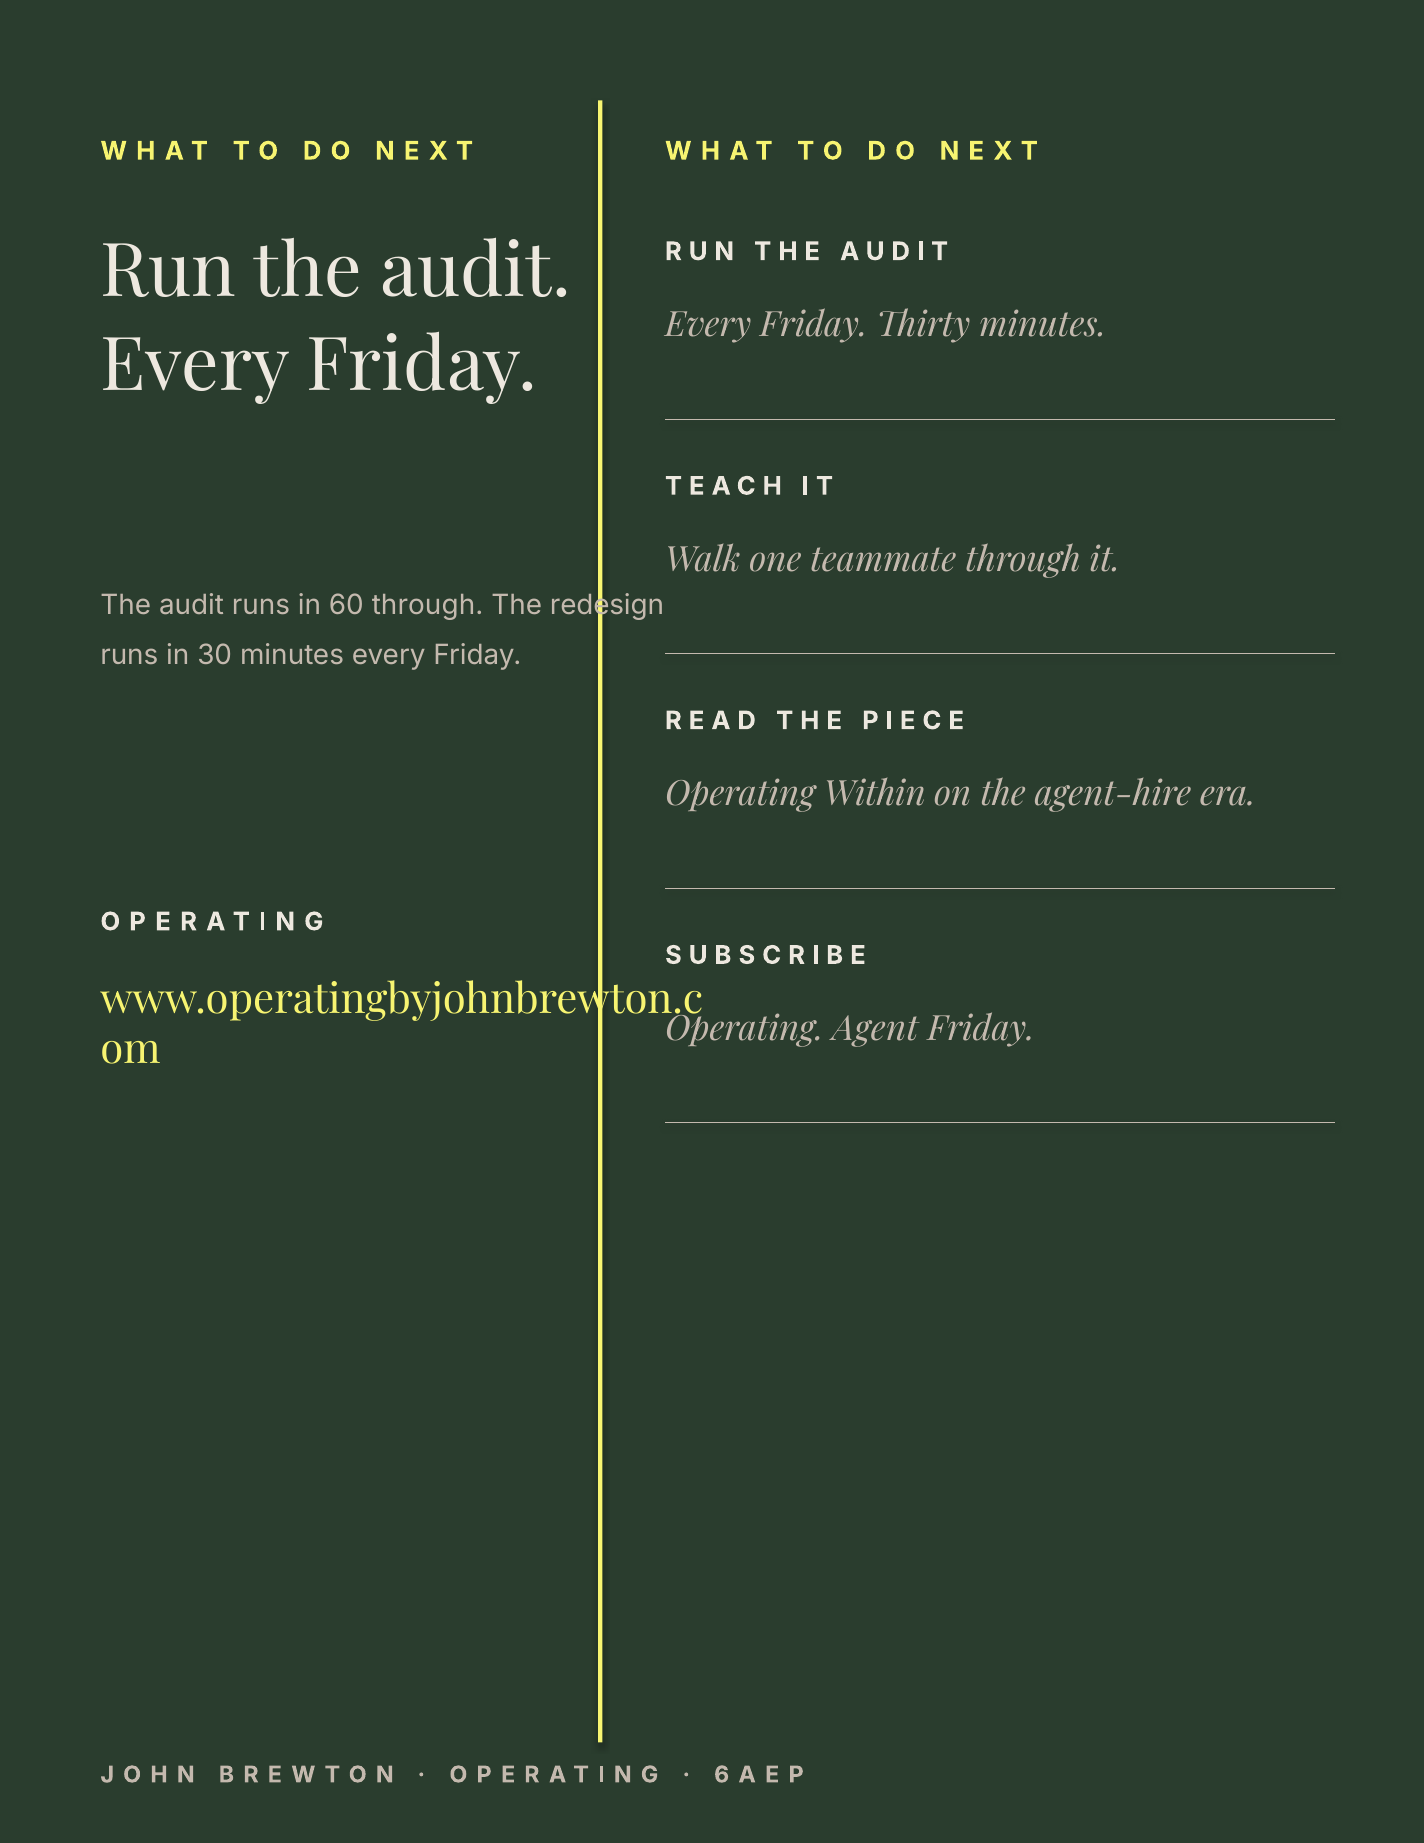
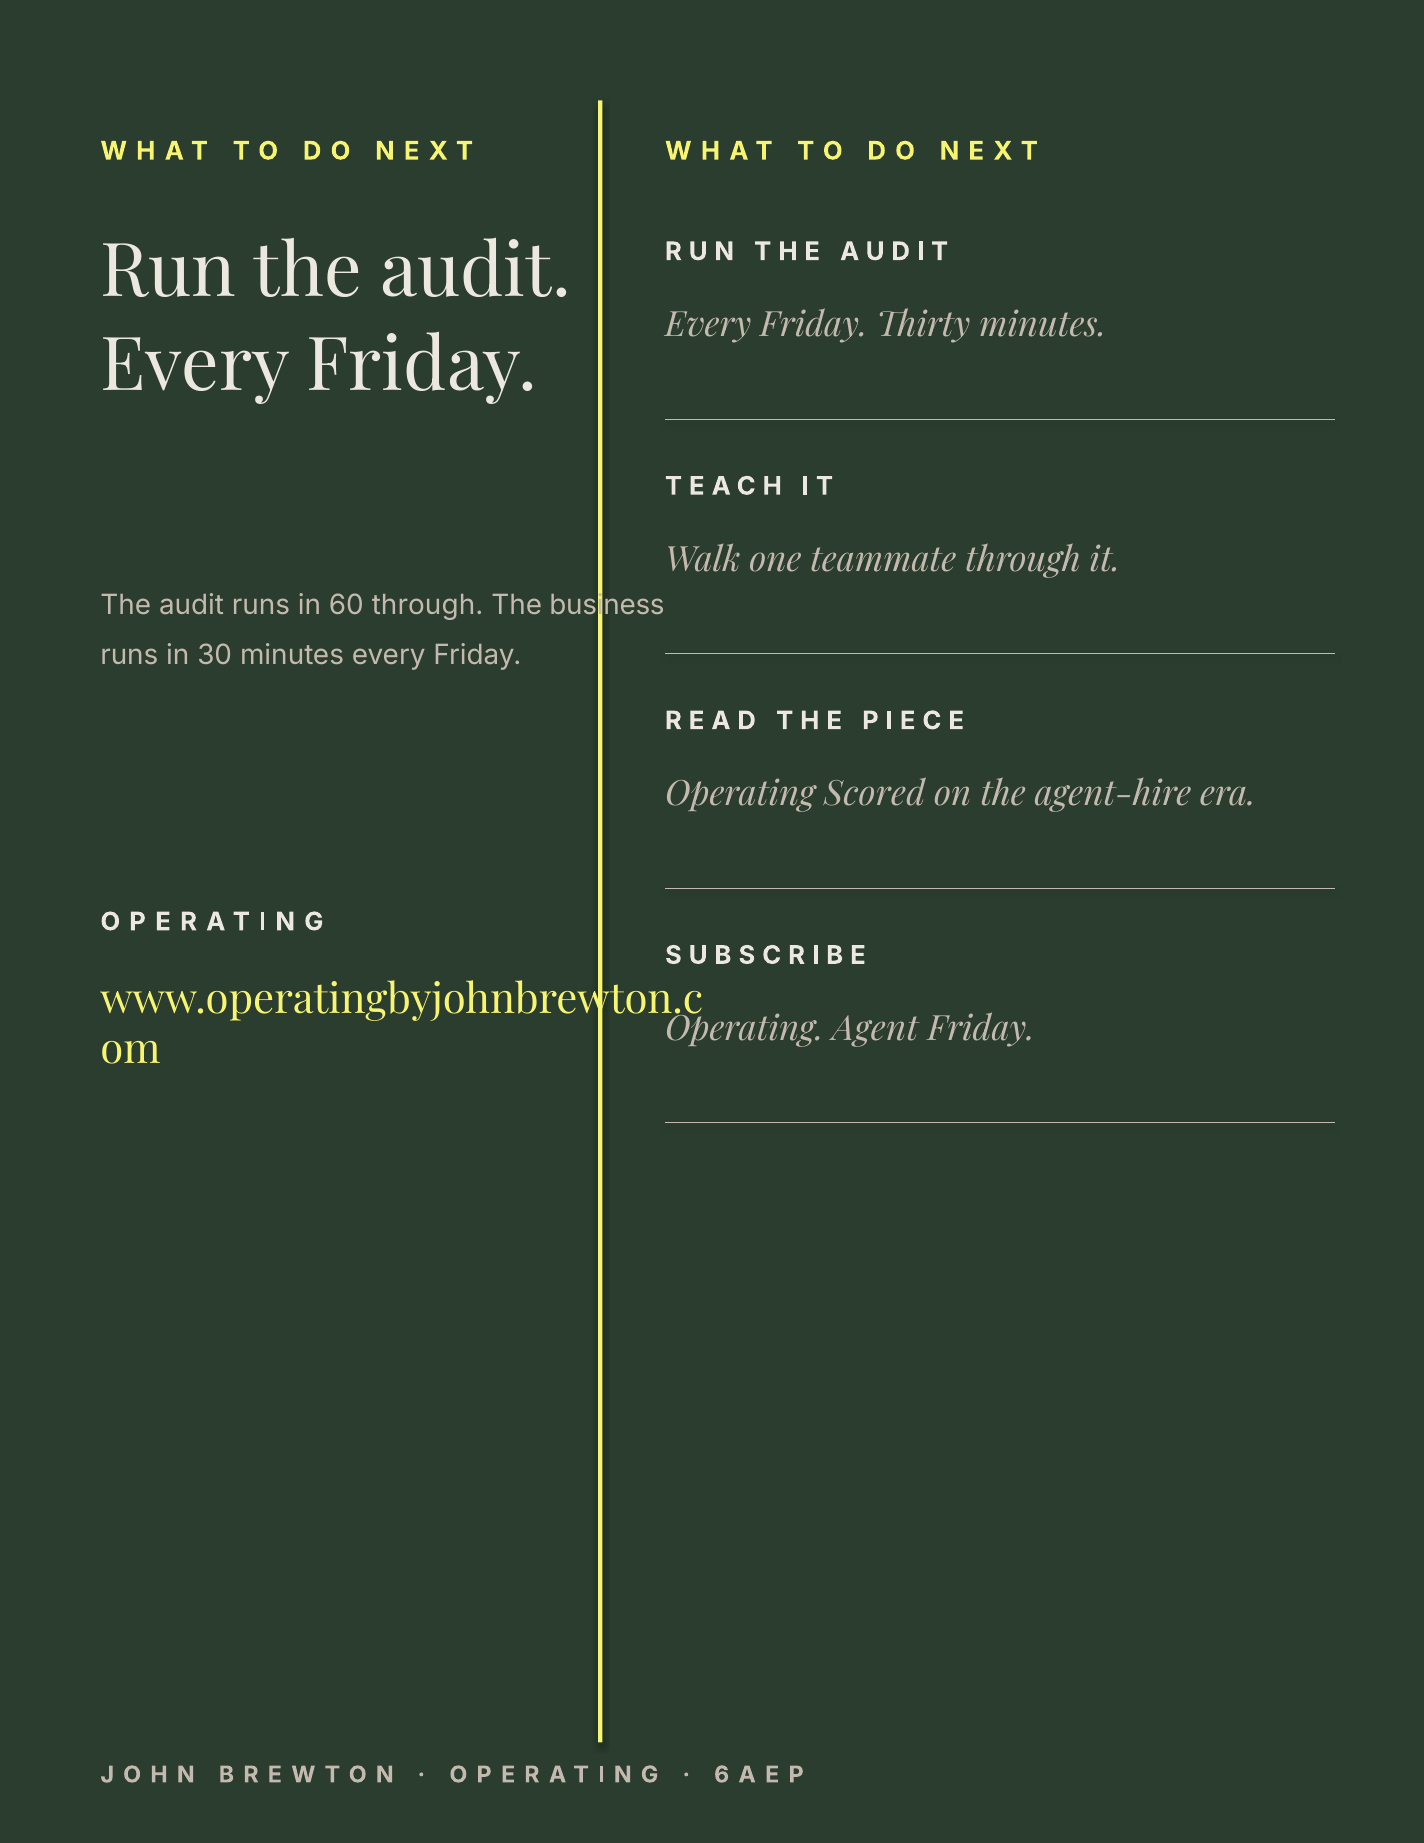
redesign: redesign -> business
Within: Within -> Scored
